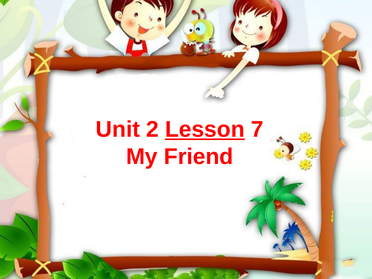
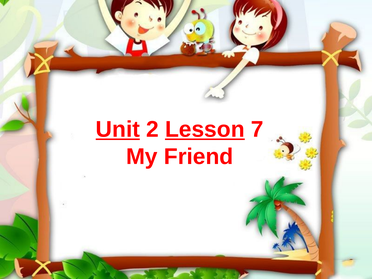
Unit underline: none -> present
